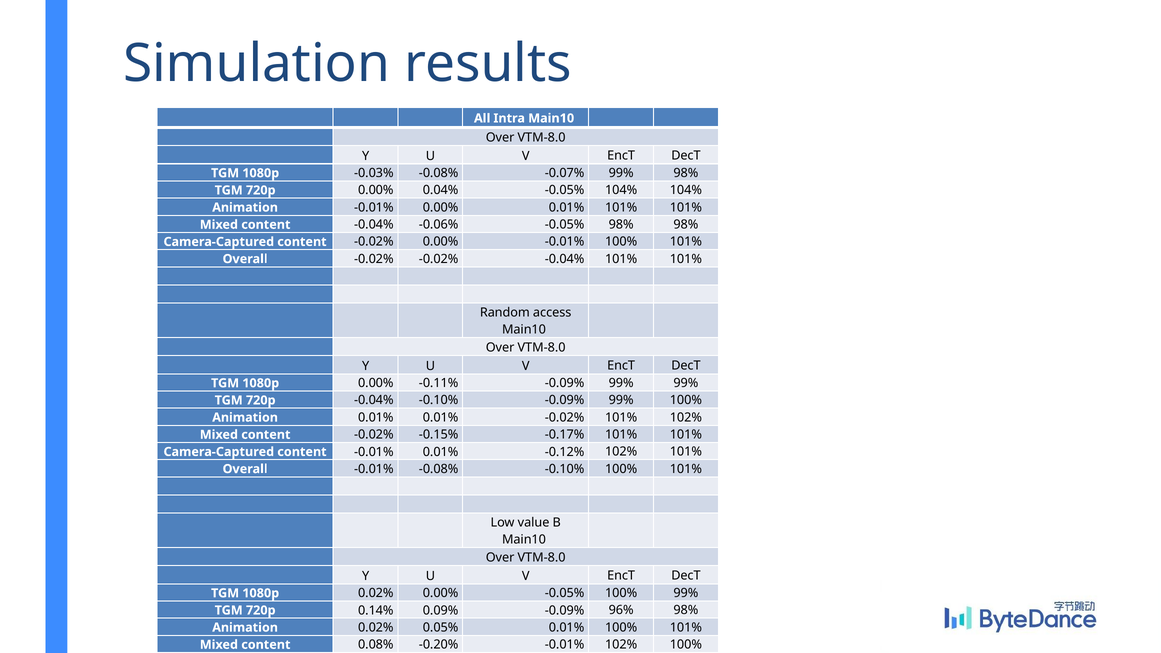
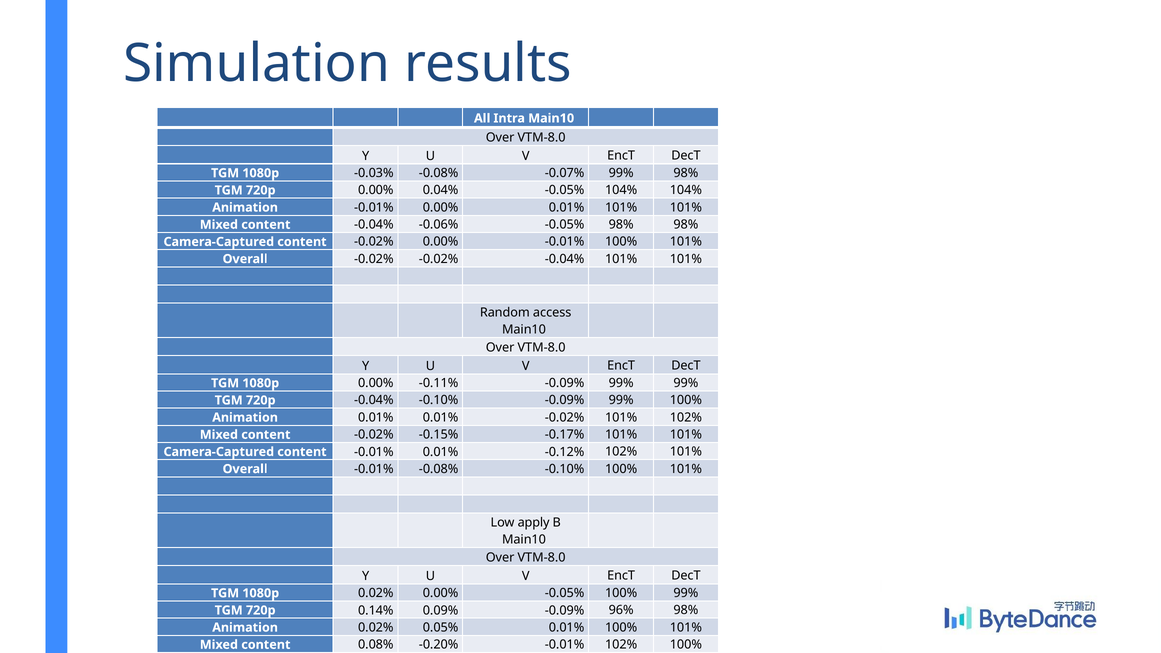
value: value -> apply
